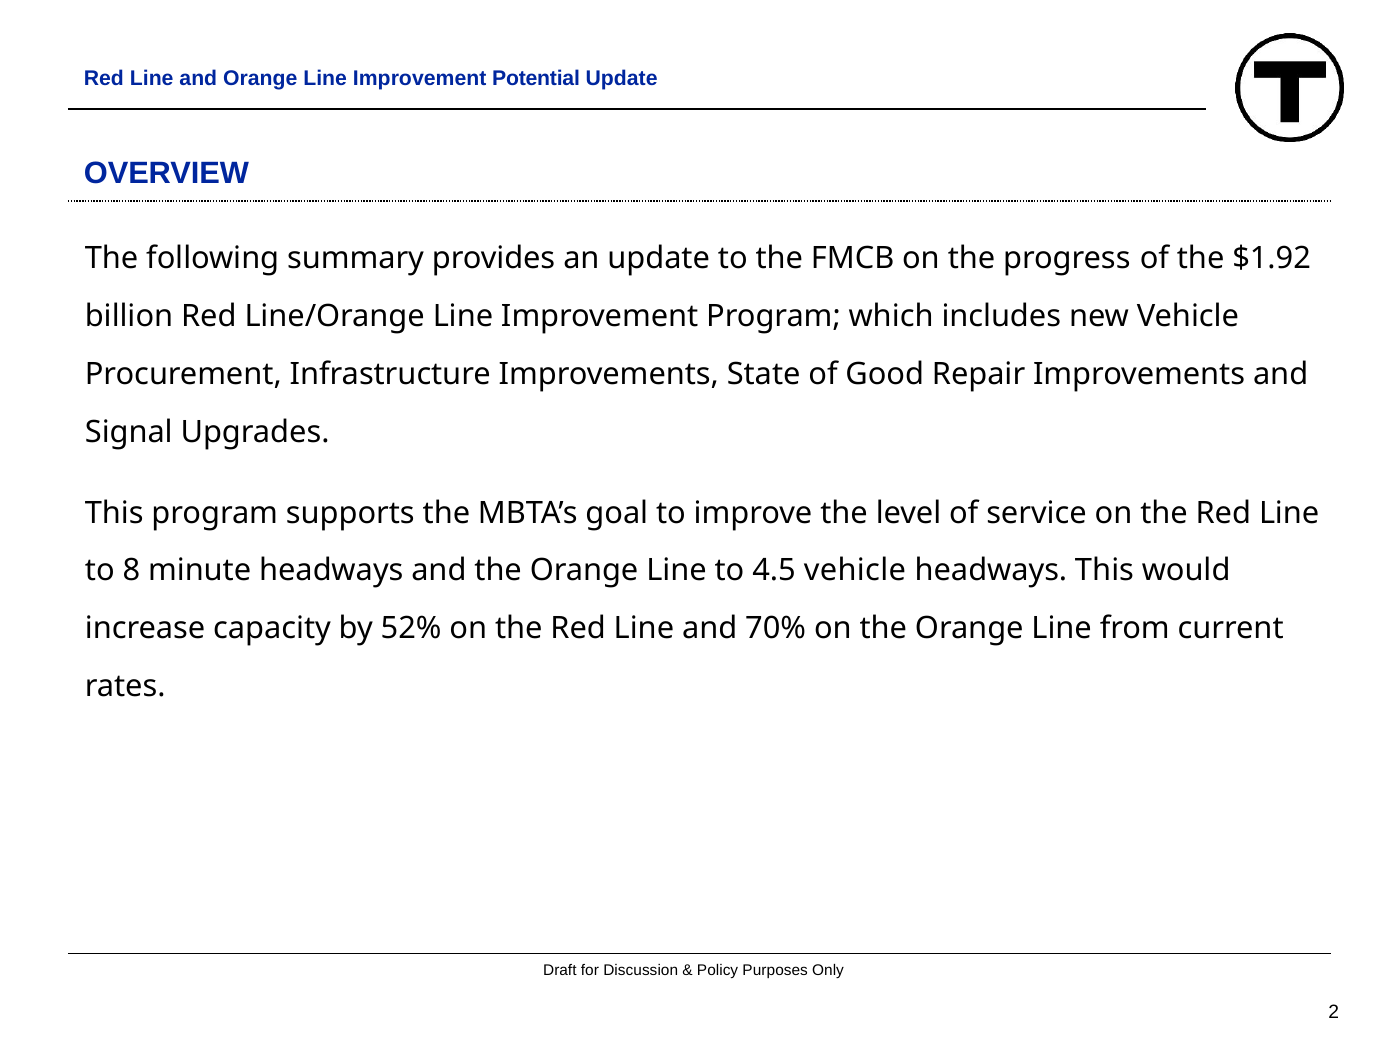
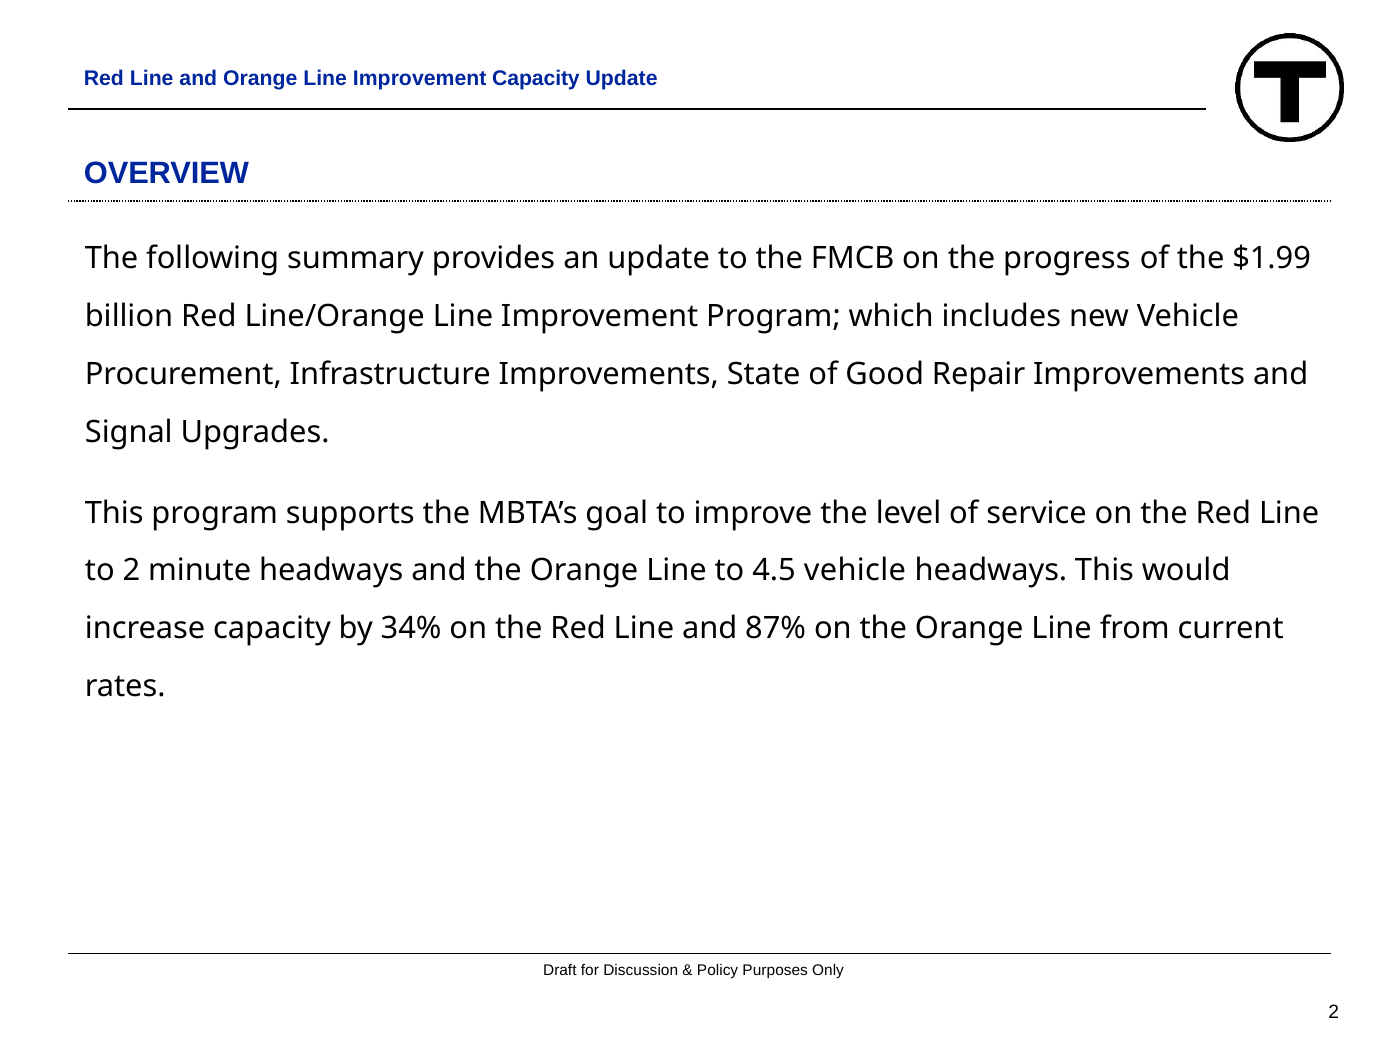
Improvement Potential: Potential -> Capacity
$1.92: $1.92 -> $1.99
to 8: 8 -> 2
52%: 52% -> 34%
70%: 70% -> 87%
